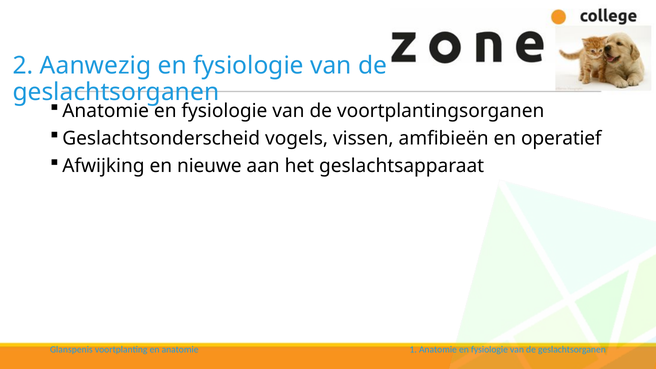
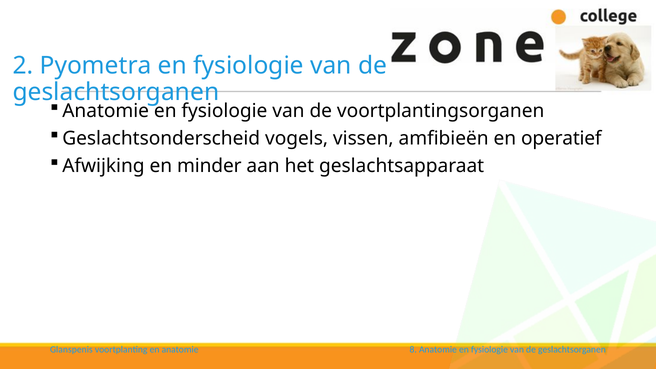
Aanwezig: Aanwezig -> Pyometra
nieuwe: nieuwe -> minder
1: 1 -> 8
